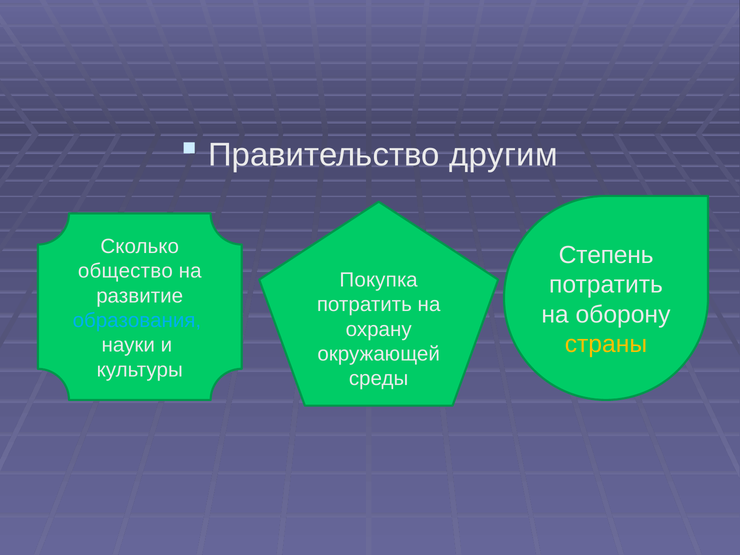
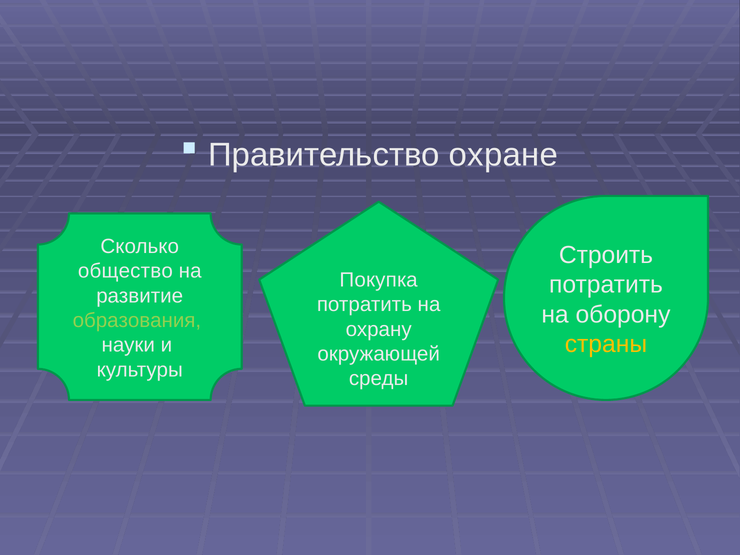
другим: другим -> охране
Степень: Степень -> Строить
образования colour: light blue -> light green
